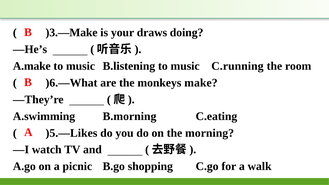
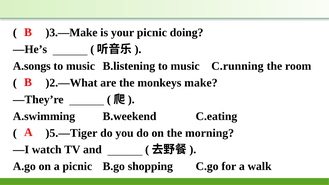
your draws: draws -> picnic
A.make: A.make -> A.songs
)6.—What: )6.—What -> )2.—What
B.morning: B.morning -> B.weekend
)5.—Likes: )5.—Likes -> )5.—Tiger
